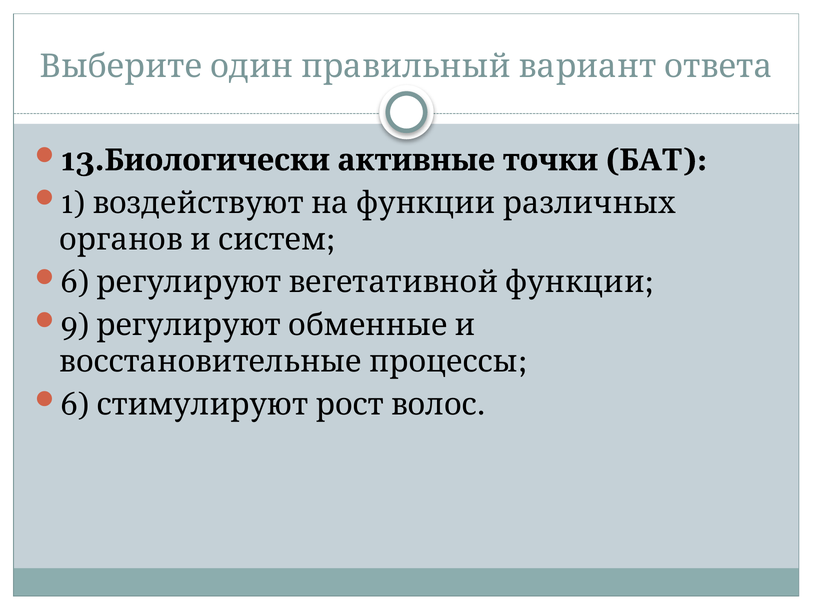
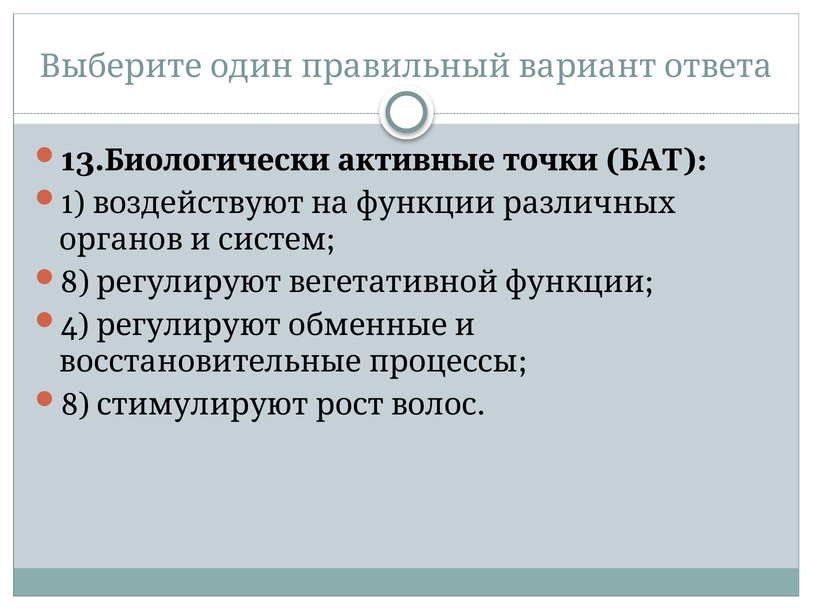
6 at (75, 282): 6 -> 8
9: 9 -> 4
6 at (75, 404): 6 -> 8
